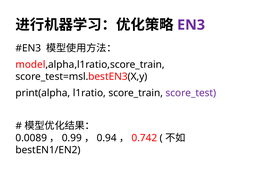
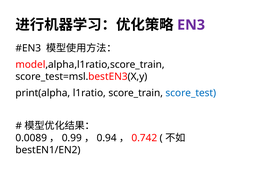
score_test colour: purple -> blue
